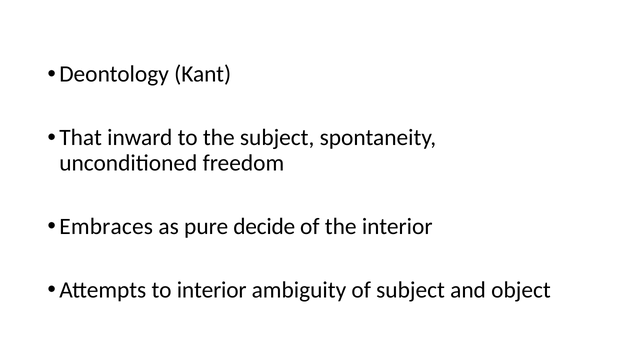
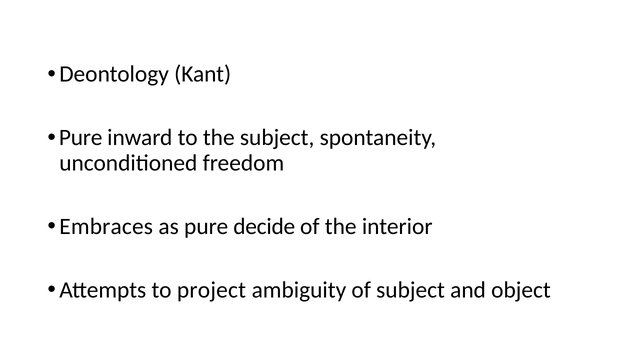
That at (81, 138): That -> Pure
to interior: interior -> project
